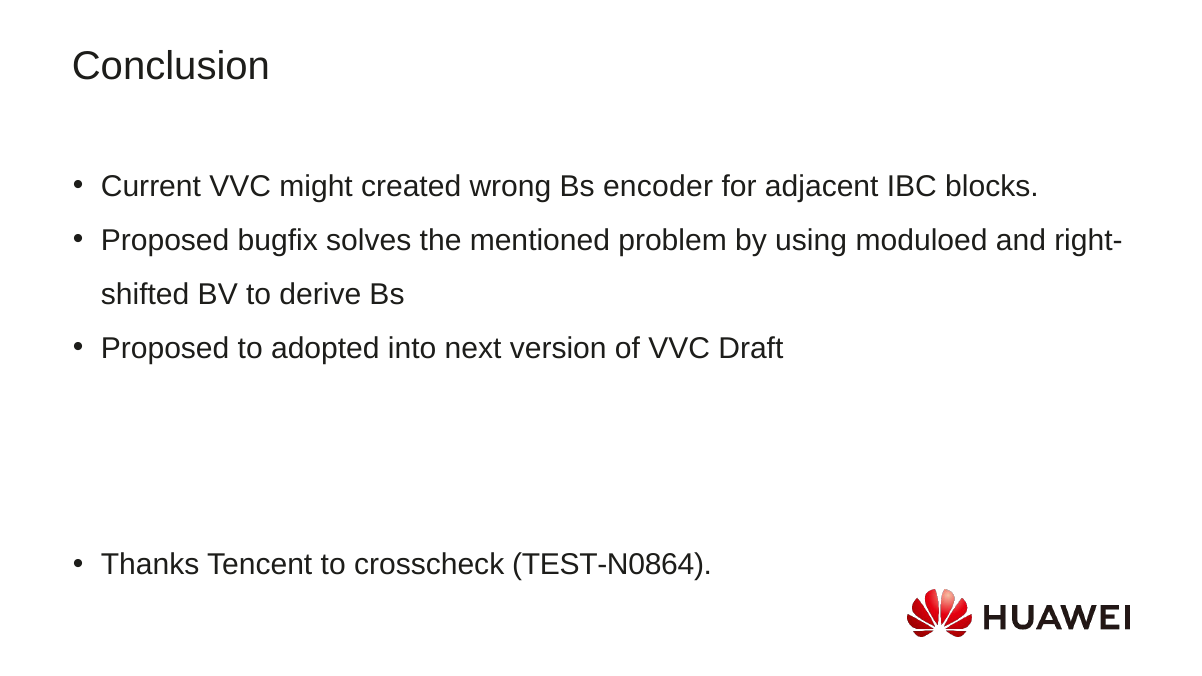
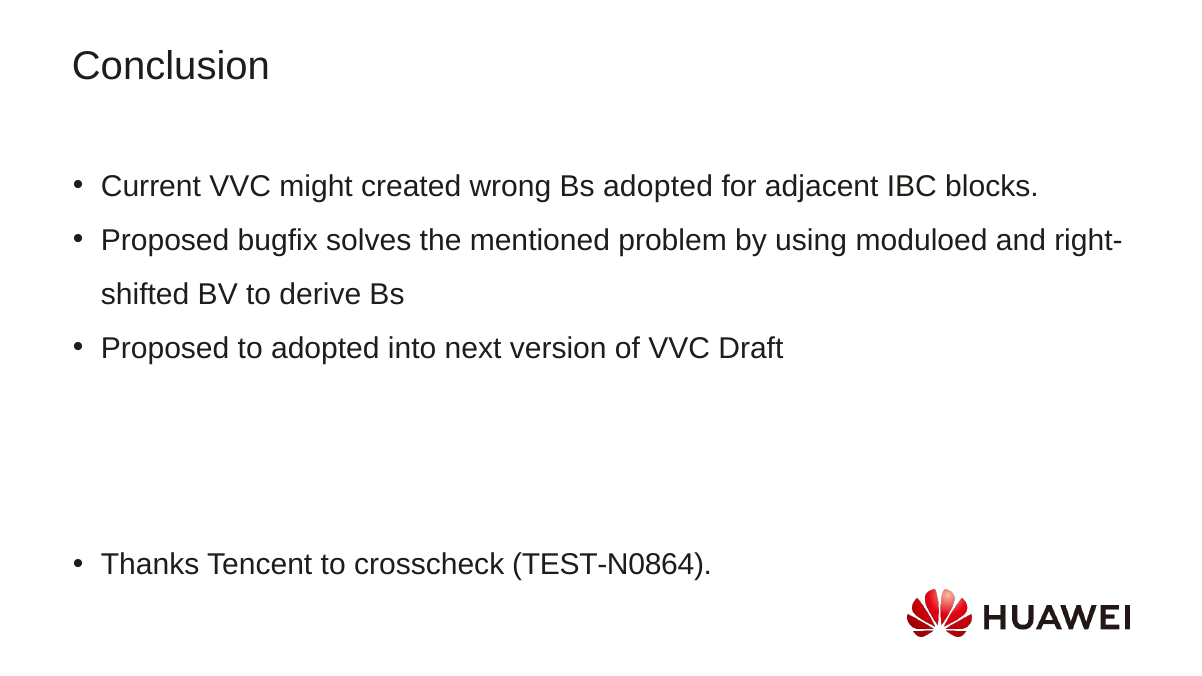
Bs encoder: encoder -> adopted
